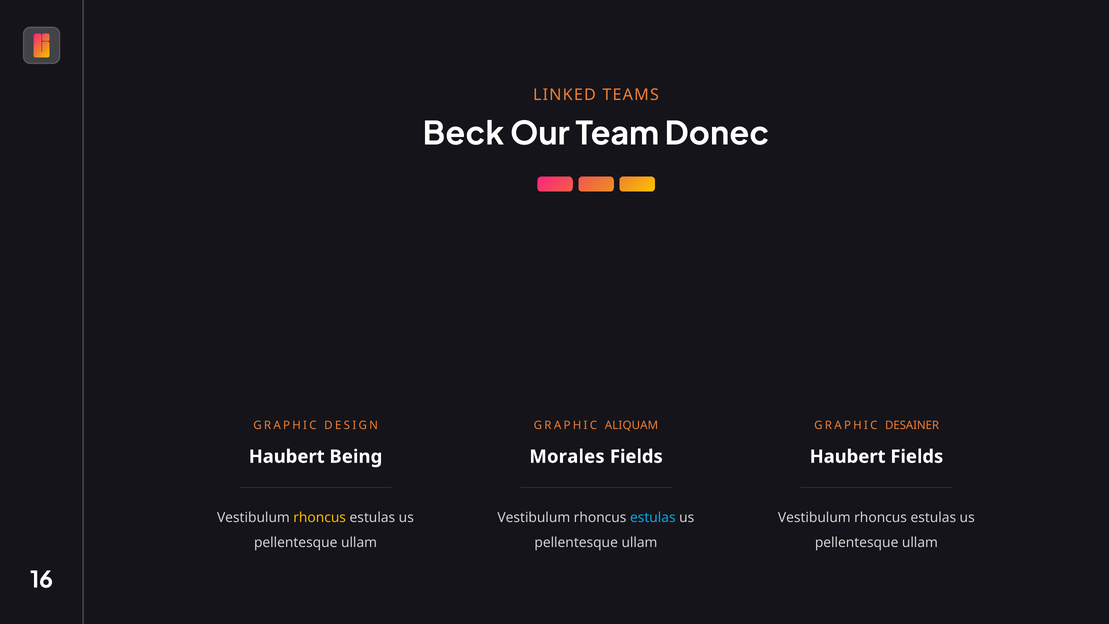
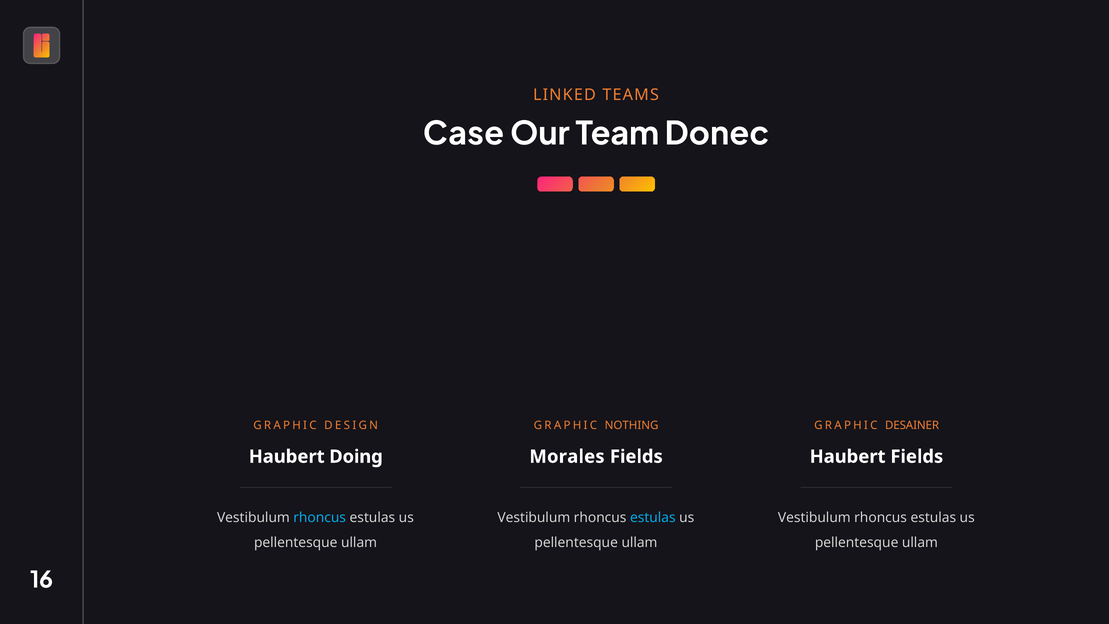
Beck: Beck -> Case
ALIQUAM: ALIQUAM -> NOTHING
Being: Being -> Doing
rhoncus at (320, 518) colour: yellow -> light blue
